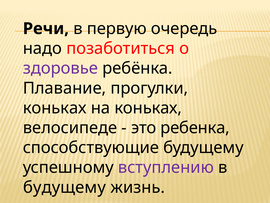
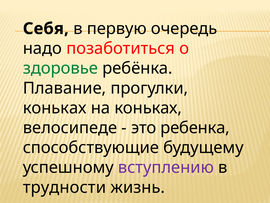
Речи: Речи -> Себя
здоровье colour: purple -> green
будущему at (64, 187): будущему -> трудности
